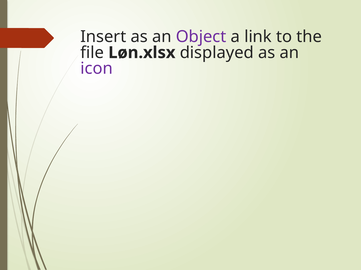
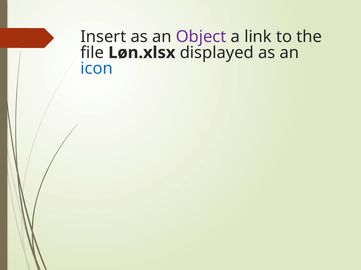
icon colour: purple -> blue
